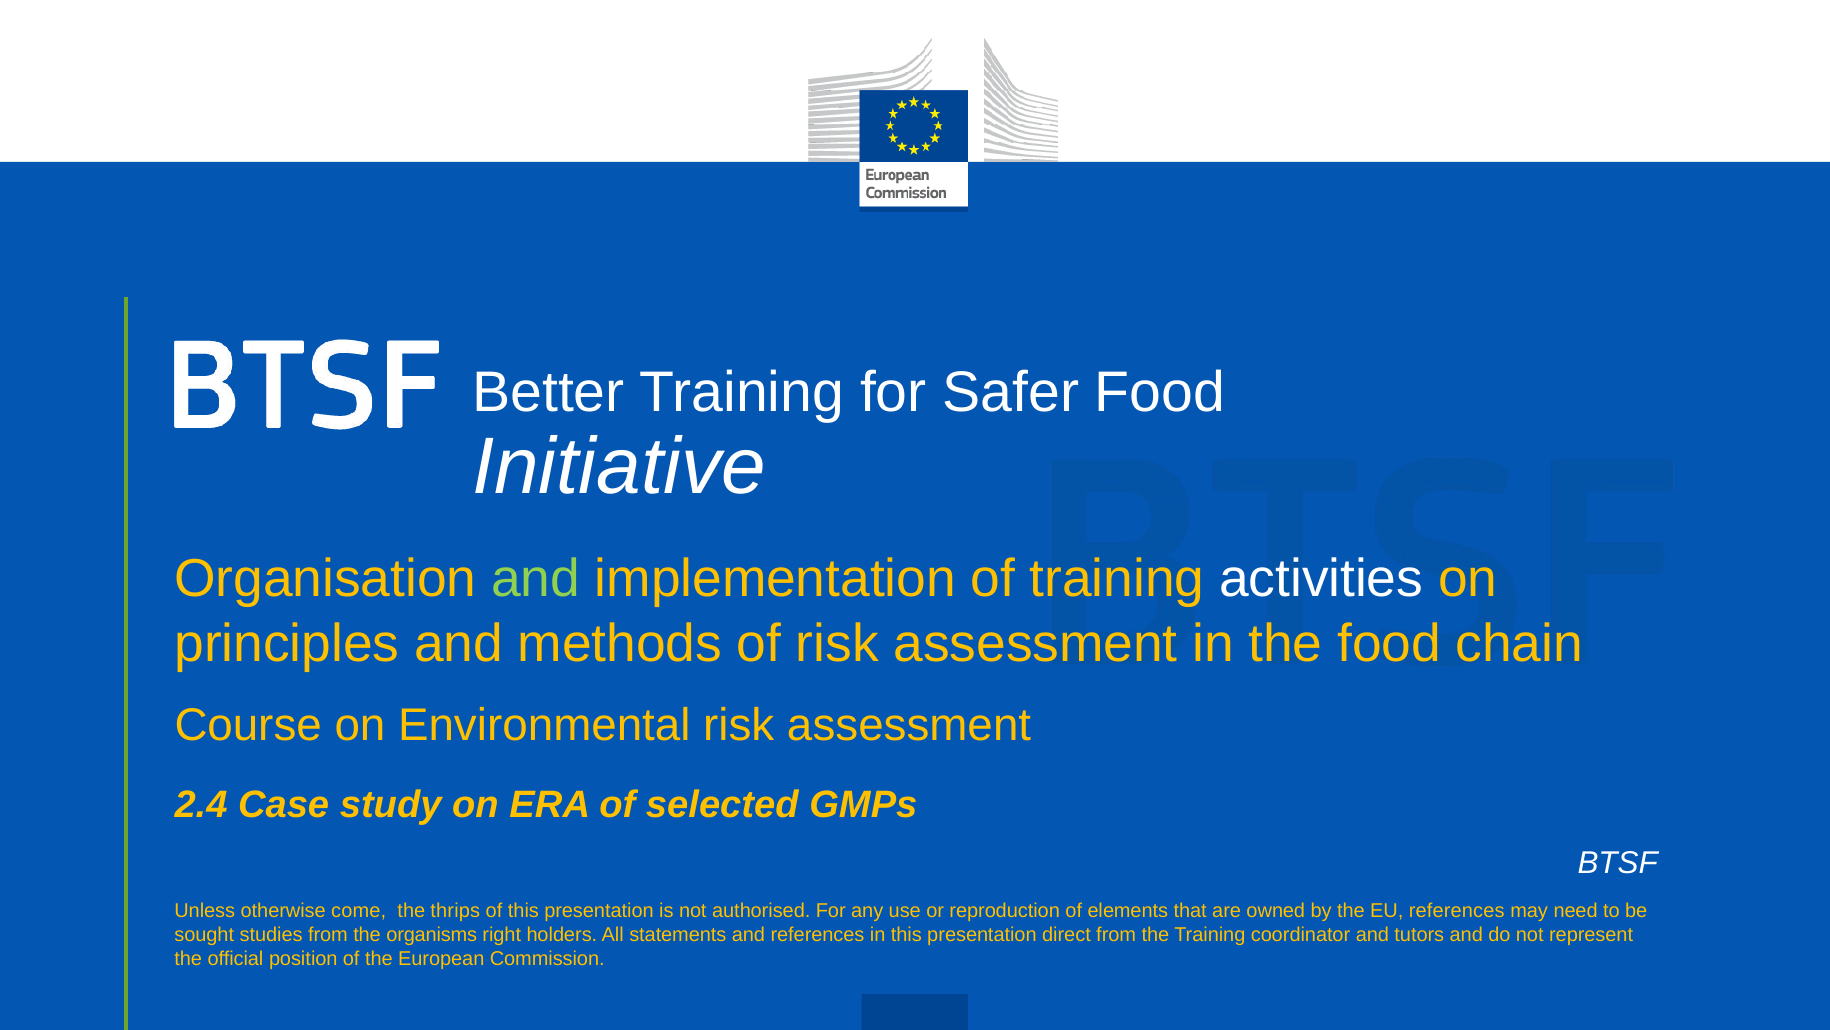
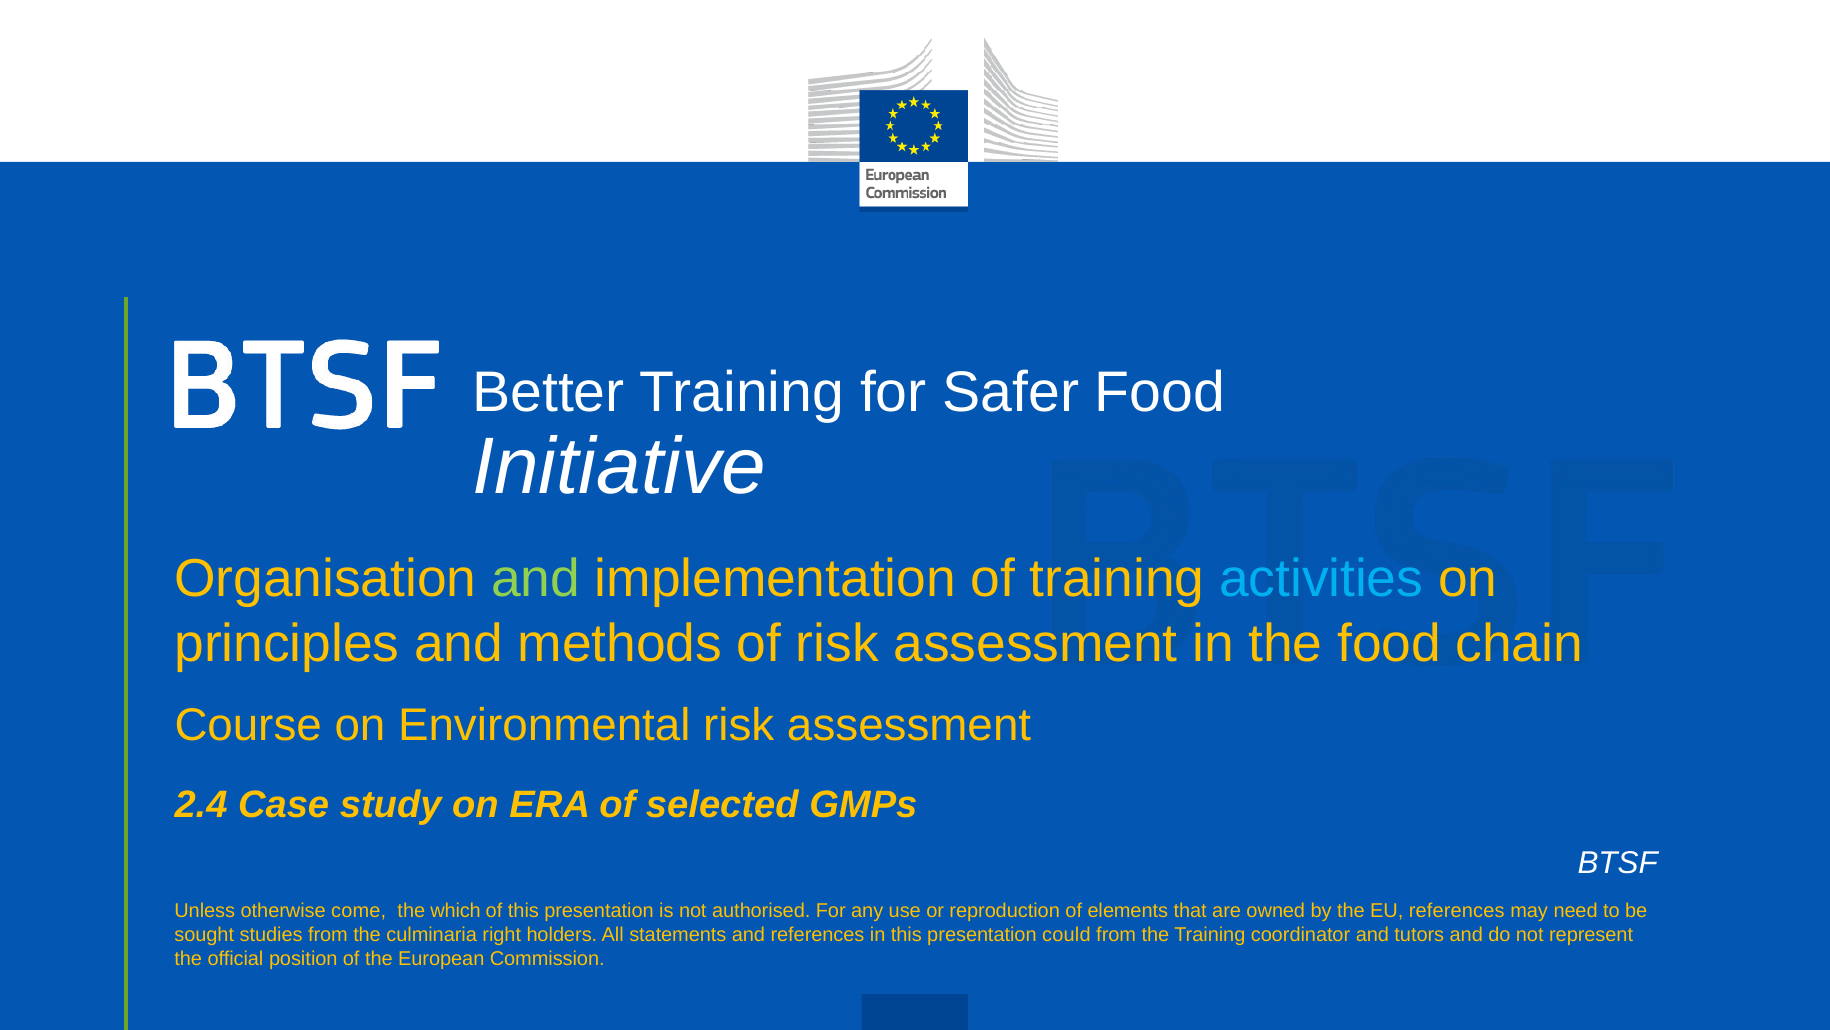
activities colour: white -> light blue
thrips: thrips -> which
organisms: organisms -> culminaria
direct: direct -> could
